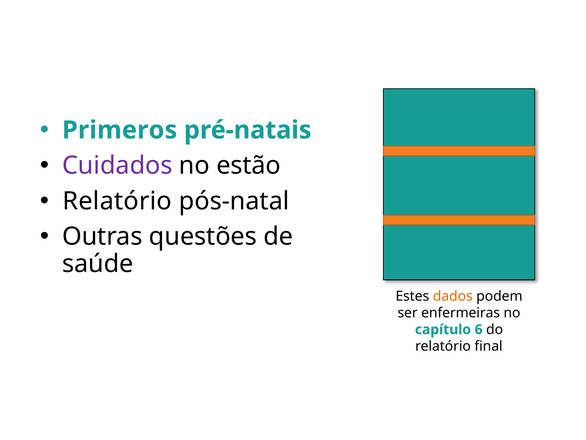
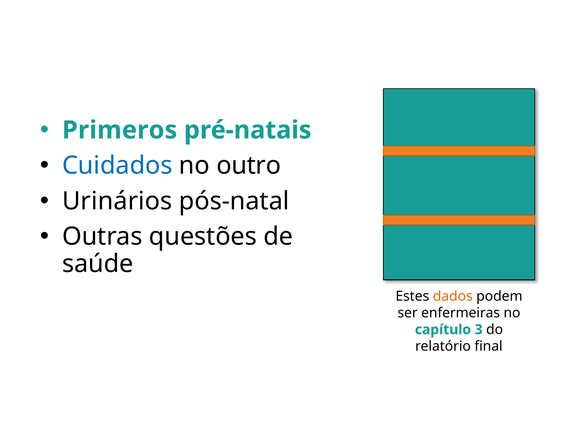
Cuidados colour: purple -> blue
estão: estão -> outro
Relatório at (117, 201): Relatório -> Urinários
6: 6 -> 3
